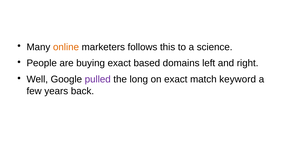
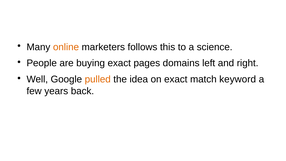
based: based -> pages
pulled colour: purple -> orange
long: long -> idea
